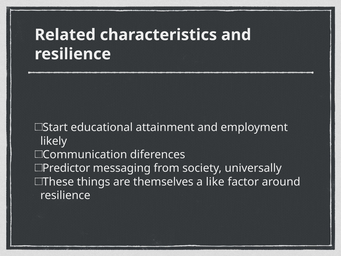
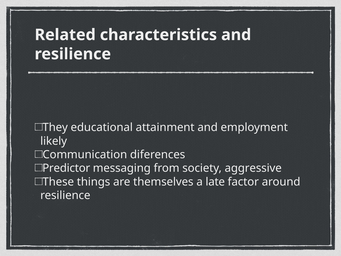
Start: Start -> They
universally: universally -> aggressive
like: like -> late
